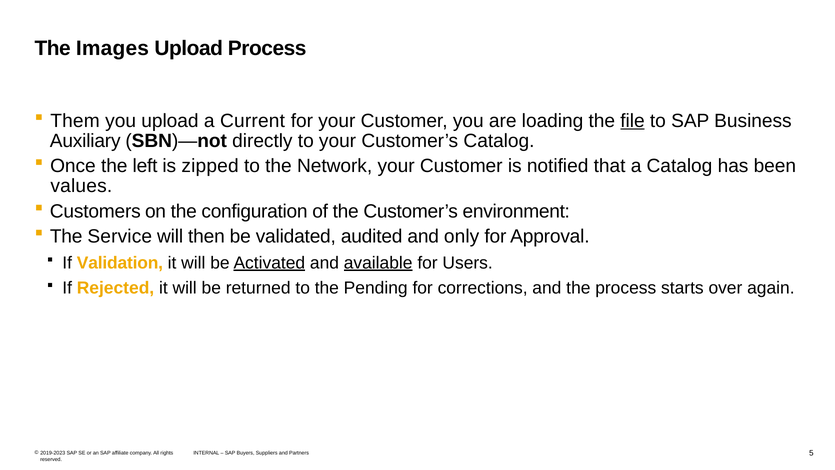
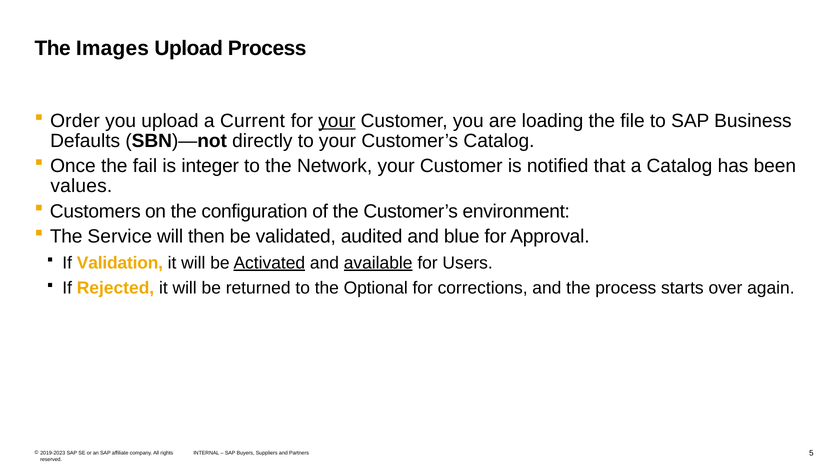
Them: Them -> Order
your at (337, 121) underline: none -> present
file underline: present -> none
Auxiliary: Auxiliary -> Defaults
left: left -> fail
zipped: zipped -> integer
only: only -> blue
Pending: Pending -> Optional
